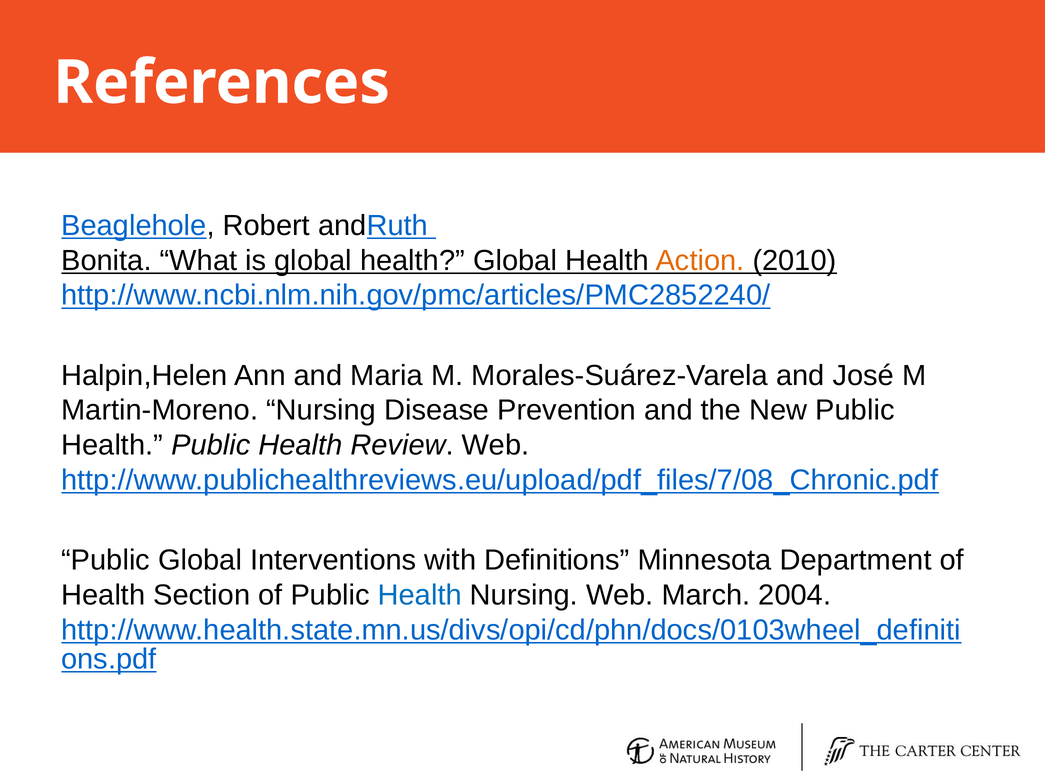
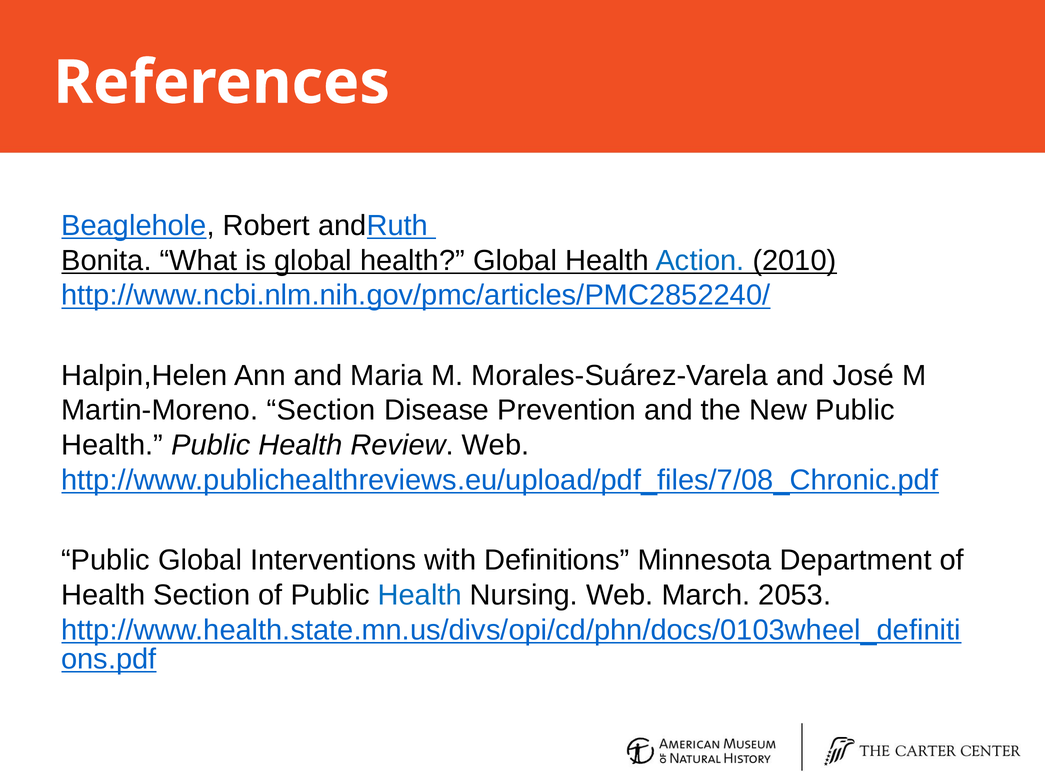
Action colour: orange -> blue
Martin-Moreno Nursing: Nursing -> Section
2004: 2004 -> 2053
